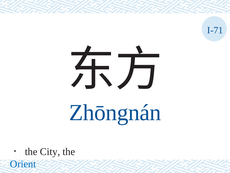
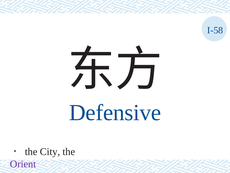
I-71: I-71 -> I-58
Zhōngnán: Zhōngnán -> Defensive
Orient colour: blue -> purple
